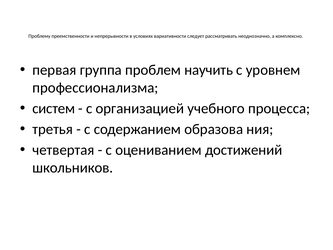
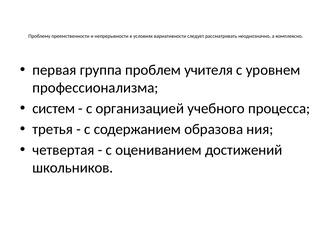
научить: научить -> учителя
